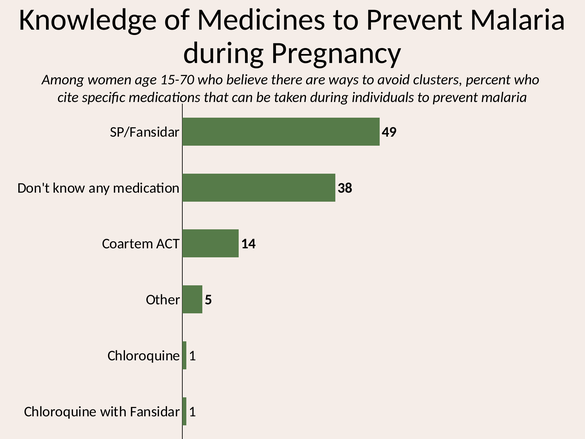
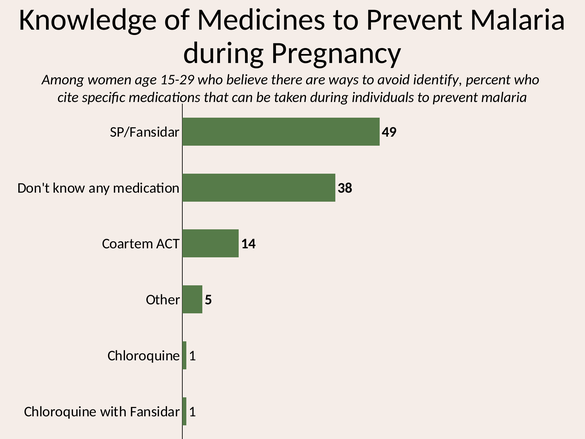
15-70: 15-70 -> 15-29
clusters: clusters -> identify
